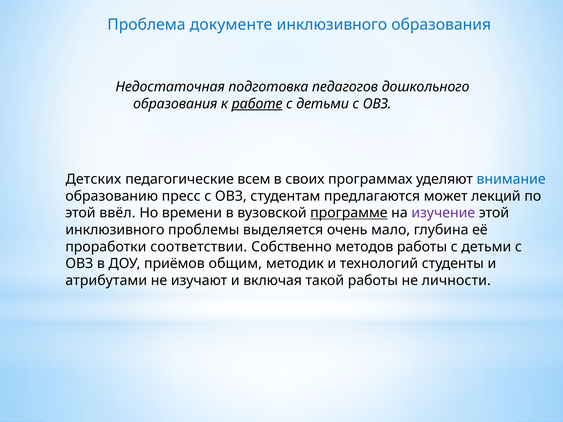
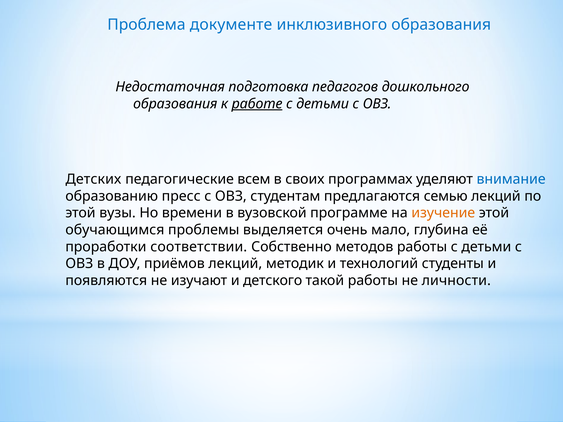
может: может -> семью
ввёл: ввёл -> вузы
программе underline: present -> none
изучение colour: purple -> orange
инклюзивного at (115, 230): инклюзивного -> обучающимся
приёмов общим: общим -> лекций
атрибутами: атрибутами -> появляются
включая: включая -> детского
